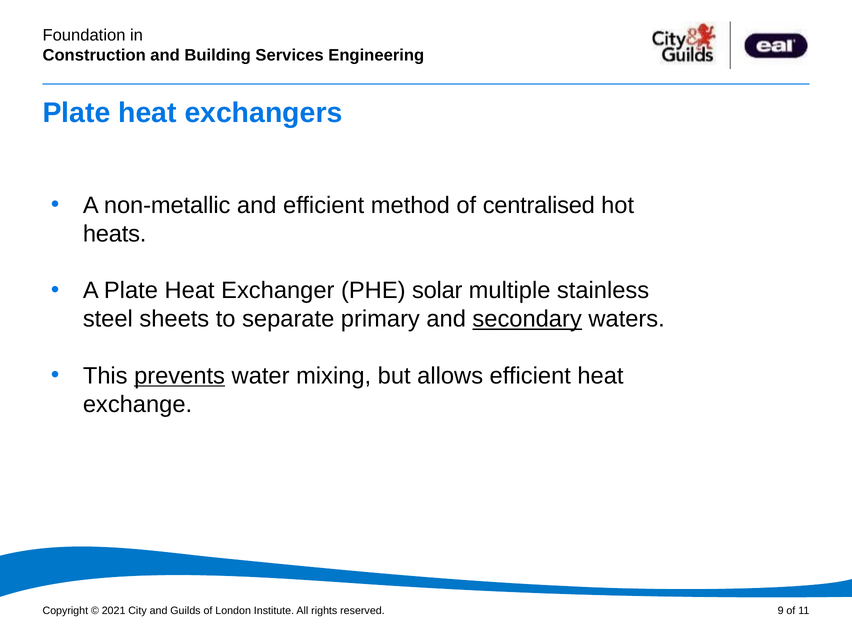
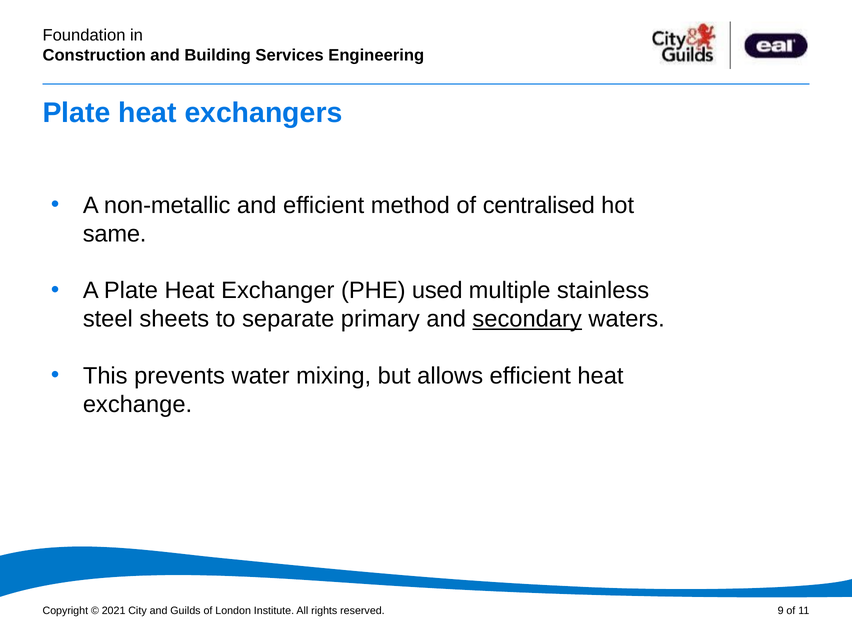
heats: heats -> same
solar: solar -> used
prevents underline: present -> none
